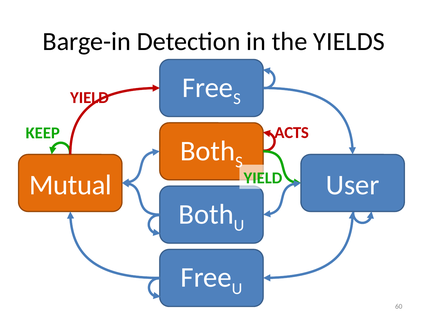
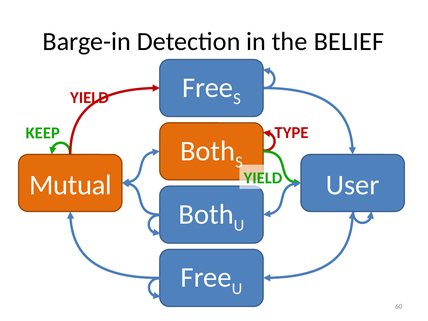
YIELDS: YIELDS -> BELIEF
ACTS: ACTS -> TYPE
